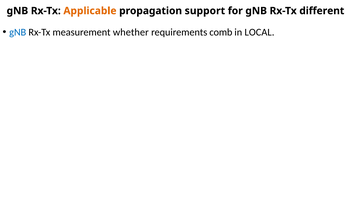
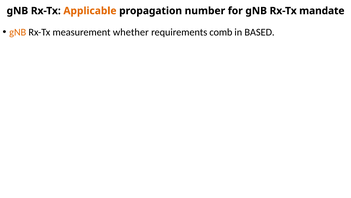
support: support -> number
different: different -> mandate
gNB at (18, 32) colour: blue -> orange
LOCAL: LOCAL -> BASED
